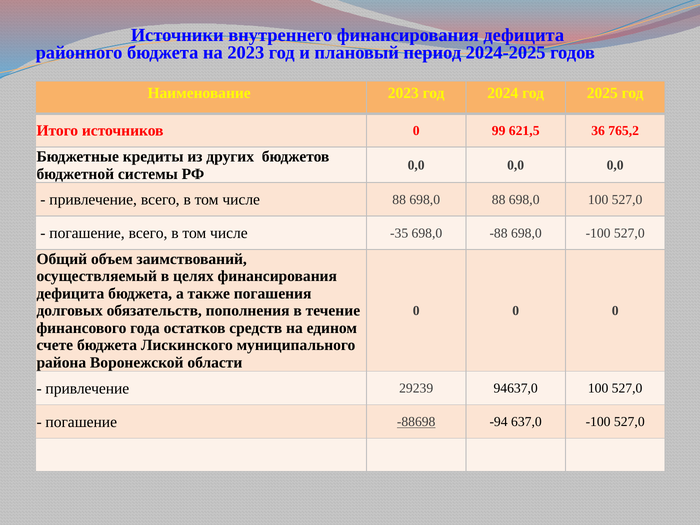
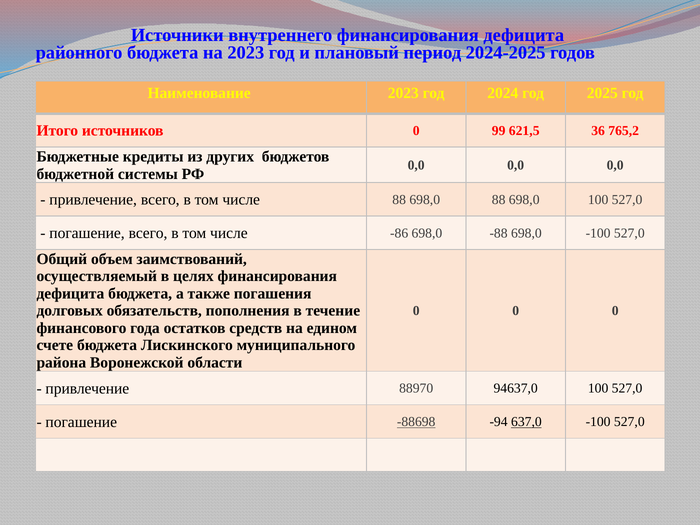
-35: -35 -> -86
29239: 29239 -> 88970
637,0 underline: none -> present
